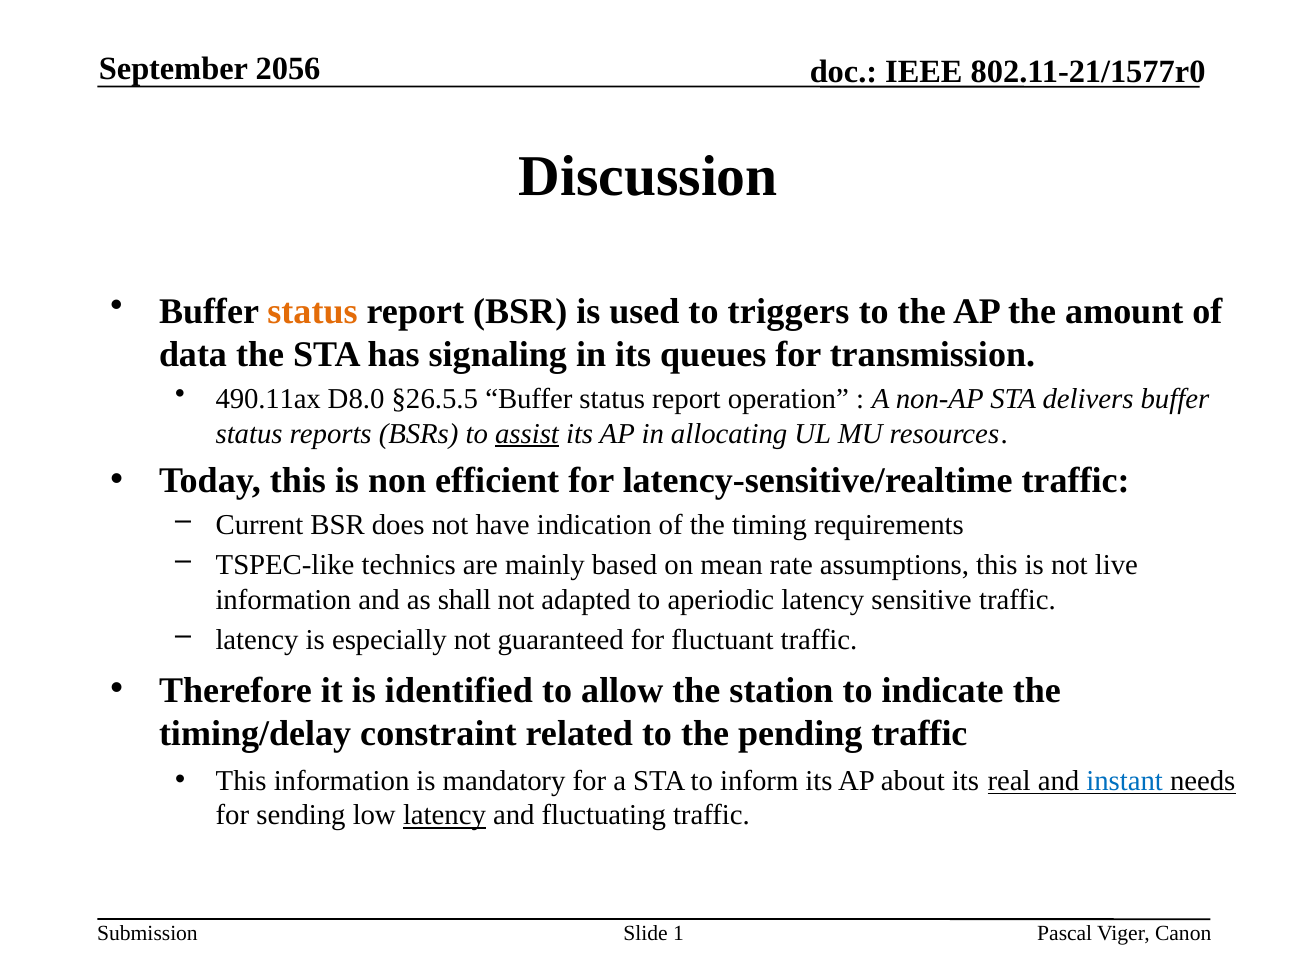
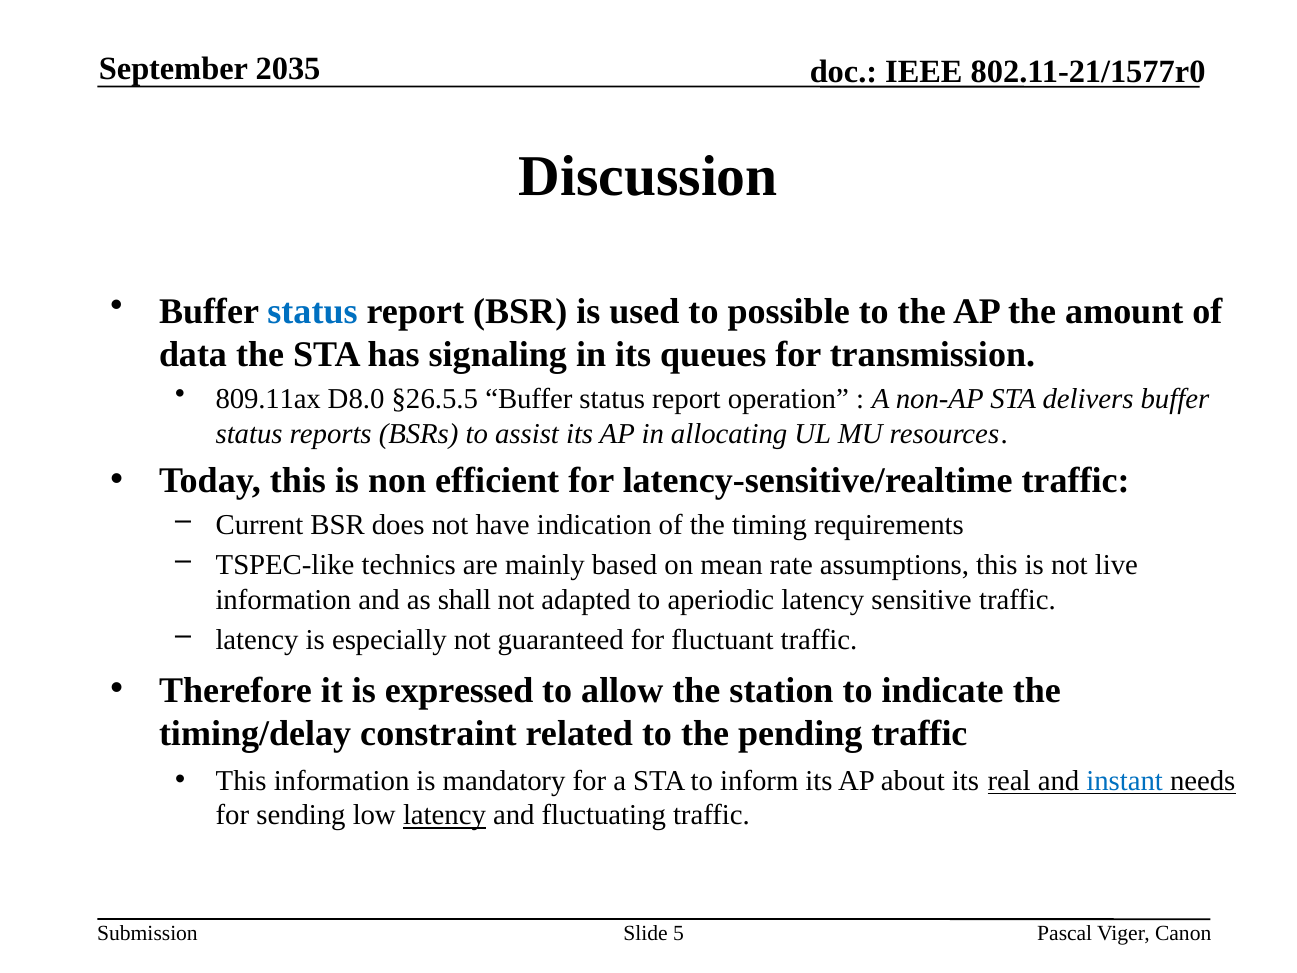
2056: 2056 -> 2035
status at (313, 312) colour: orange -> blue
triggers: triggers -> possible
490.11ax: 490.11ax -> 809.11ax
assist underline: present -> none
identified: identified -> expressed
1: 1 -> 5
